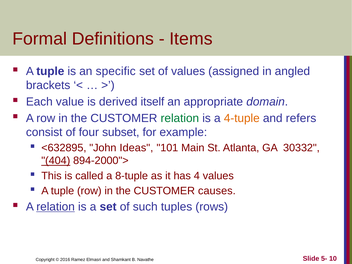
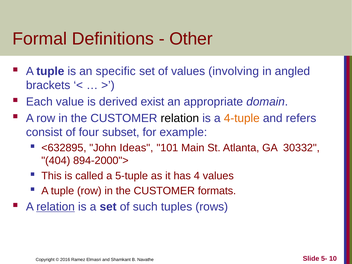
Items: Items -> Other
assigned: assigned -> involving
itself: itself -> exist
relation at (180, 118) colour: green -> black
404 underline: present -> none
8-tuple: 8-tuple -> 5-tuple
causes: causes -> formats
